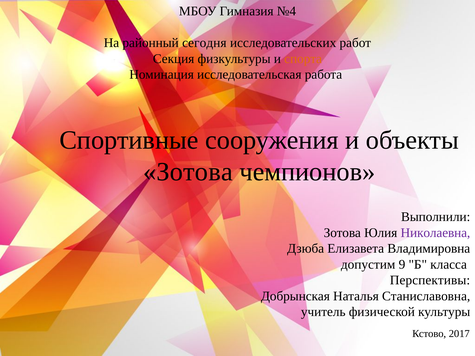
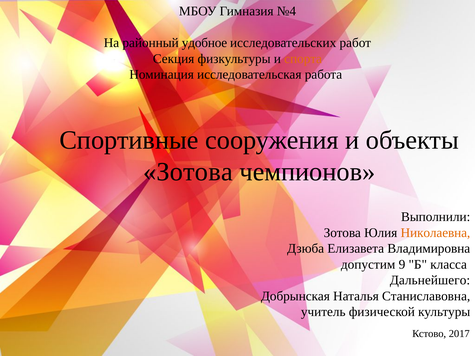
сегодня: сегодня -> удобное
Николаевна colour: purple -> orange
Перспективы: Перспективы -> Дальнейшего
